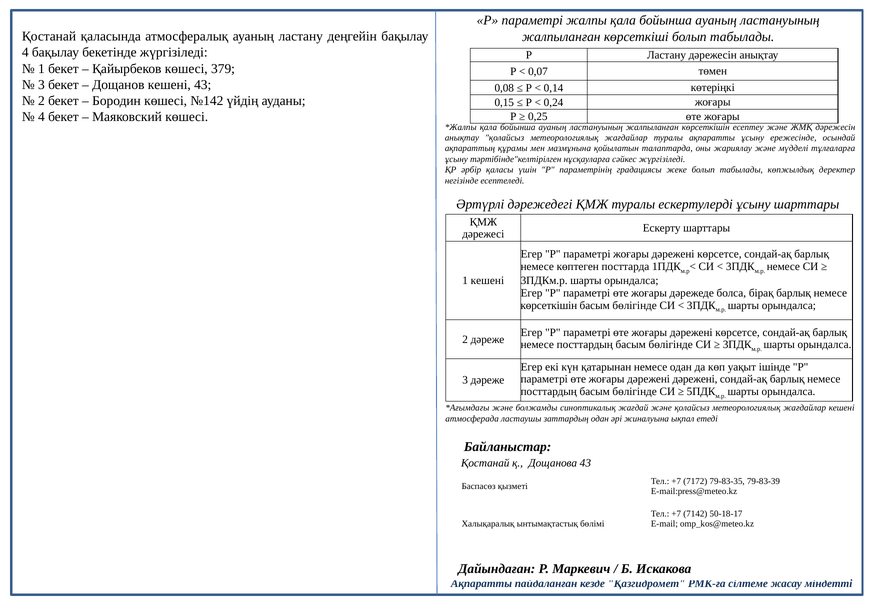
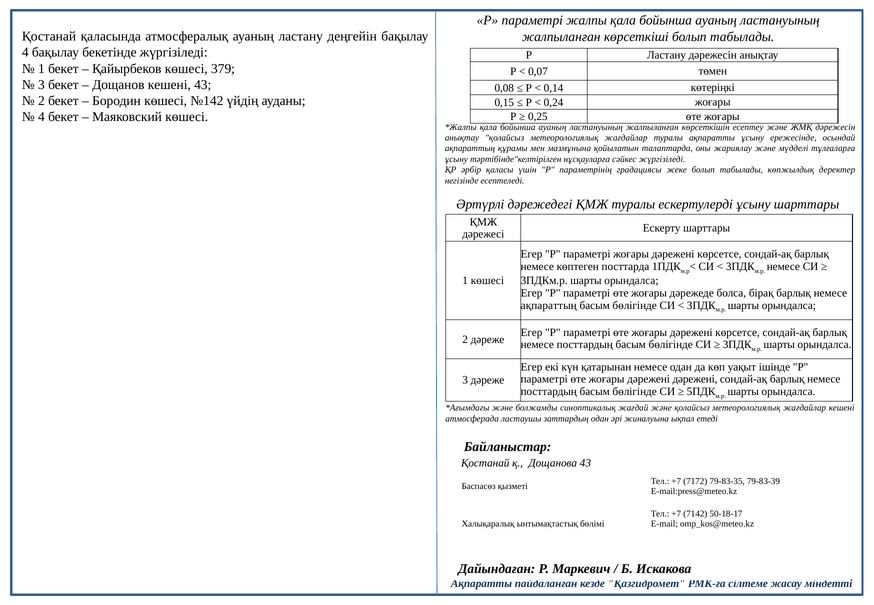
1 кешені: кешені -> көшесі
көрсеткішін at (549, 305): көрсеткішін -> ақпараттың
